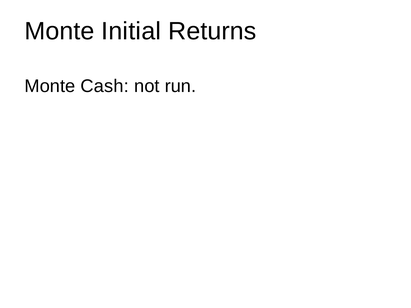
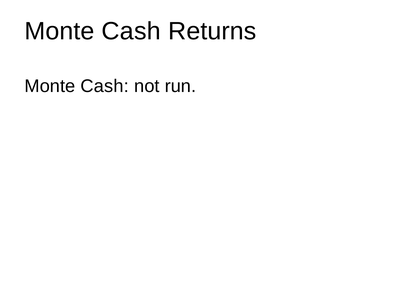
Initial at (131, 31): Initial -> Cash
